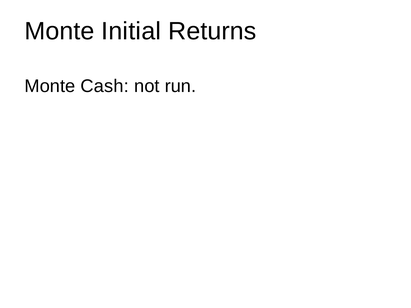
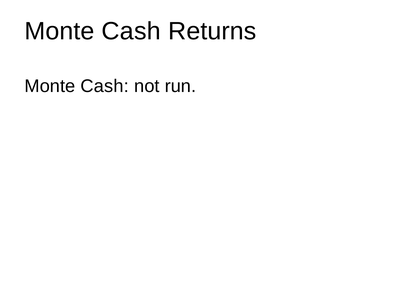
Initial at (131, 31): Initial -> Cash
